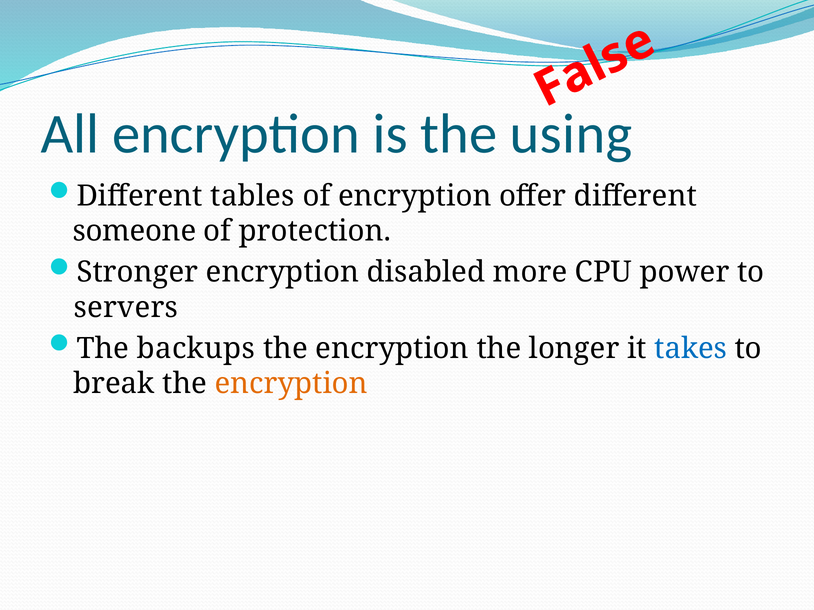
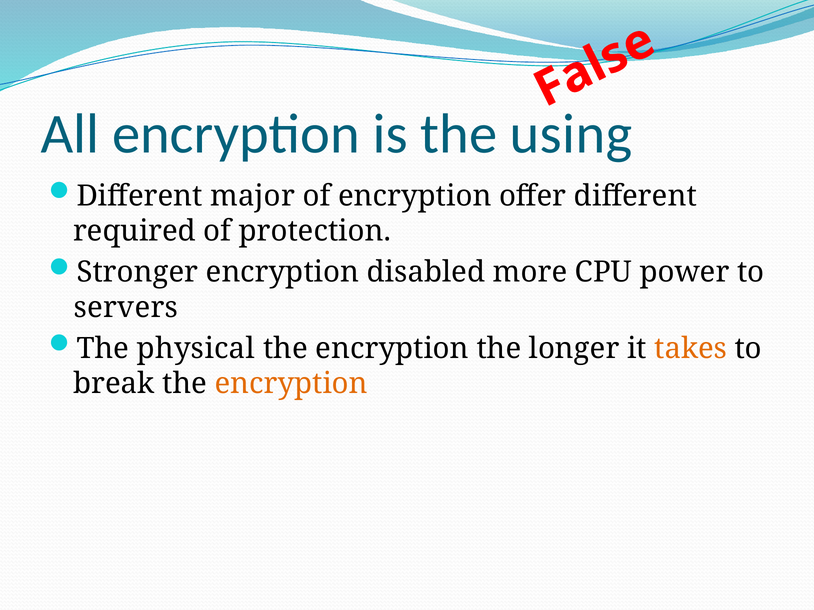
tables: tables -> major
someone: someone -> required
backups: backups -> physical
takes colour: blue -> orange
